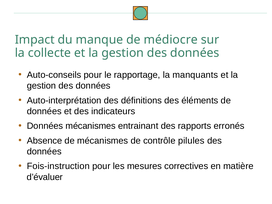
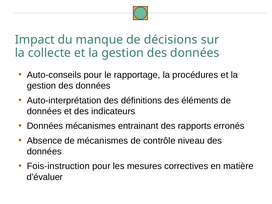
médiocre: médiocre -> décisions
manquants: manquants -> procédures
pilules: pilules -> niveau
